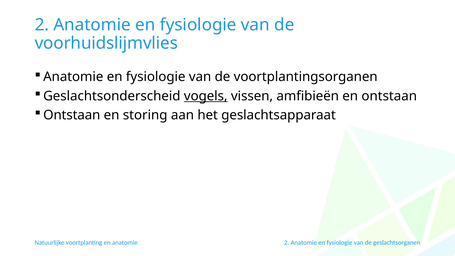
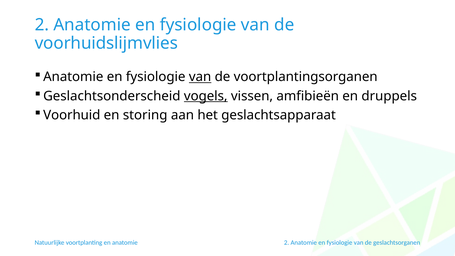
van at (200, 77) underline: none -> present
en ontstaan: ontstaan -> druppels
Ontstaan at (72, 115): Ontstaan -> Voorhuid
